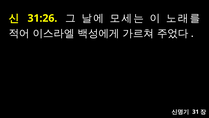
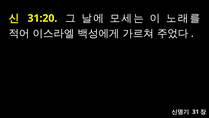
31:26: 31:26 -> 31:20
